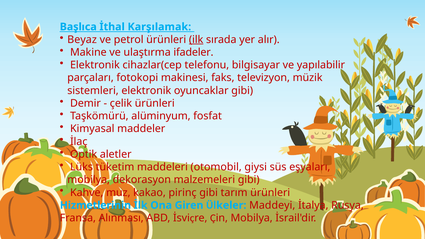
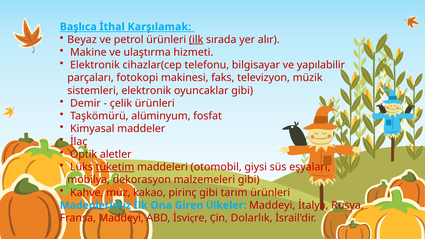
ifadeler: ifadeler -> hizmeti
tüketim underline: none -> present
Hizmetlerinin: Hizmetlerinin -> Madenlerimiz
Fransa Alınması: Alınması -> Maddeyi
Mobilya at (252, 218): Mobilya -> Dolarlık
